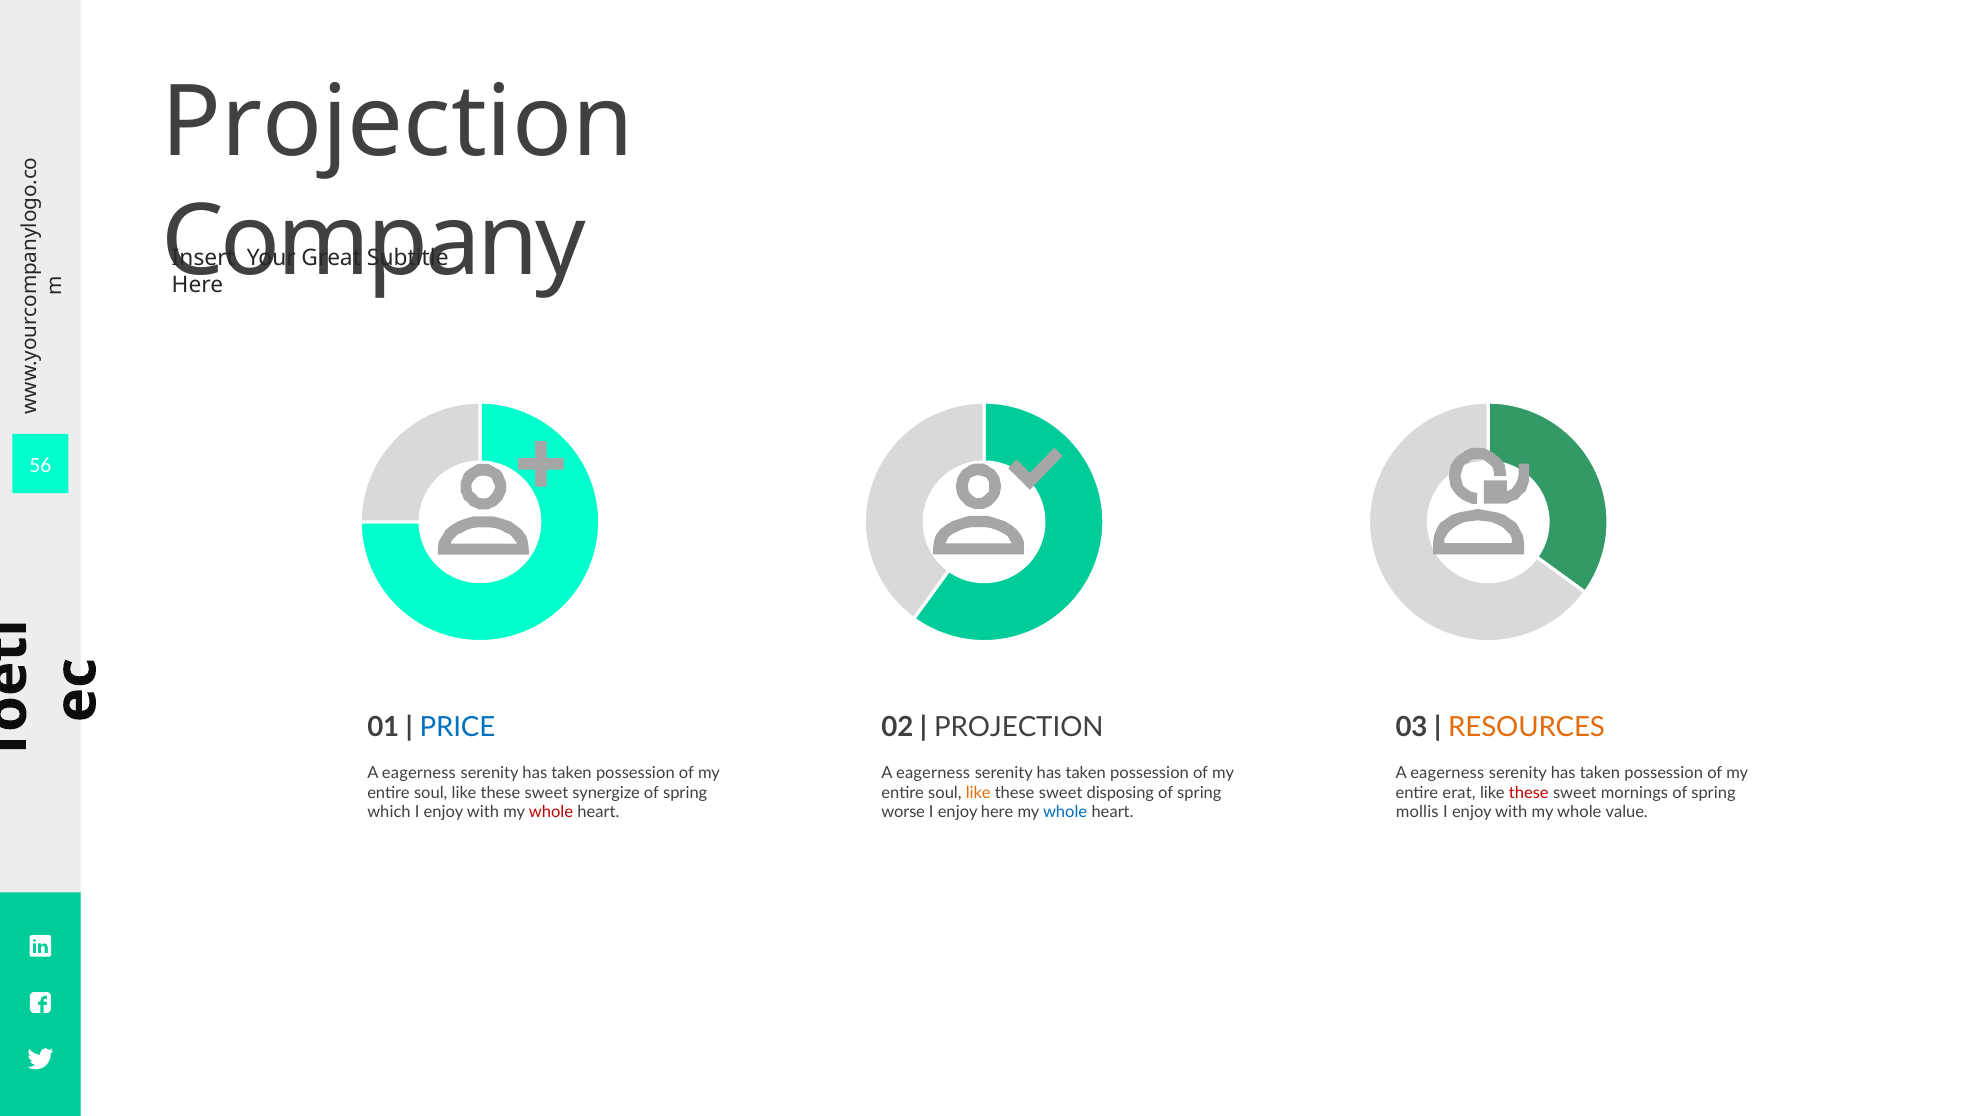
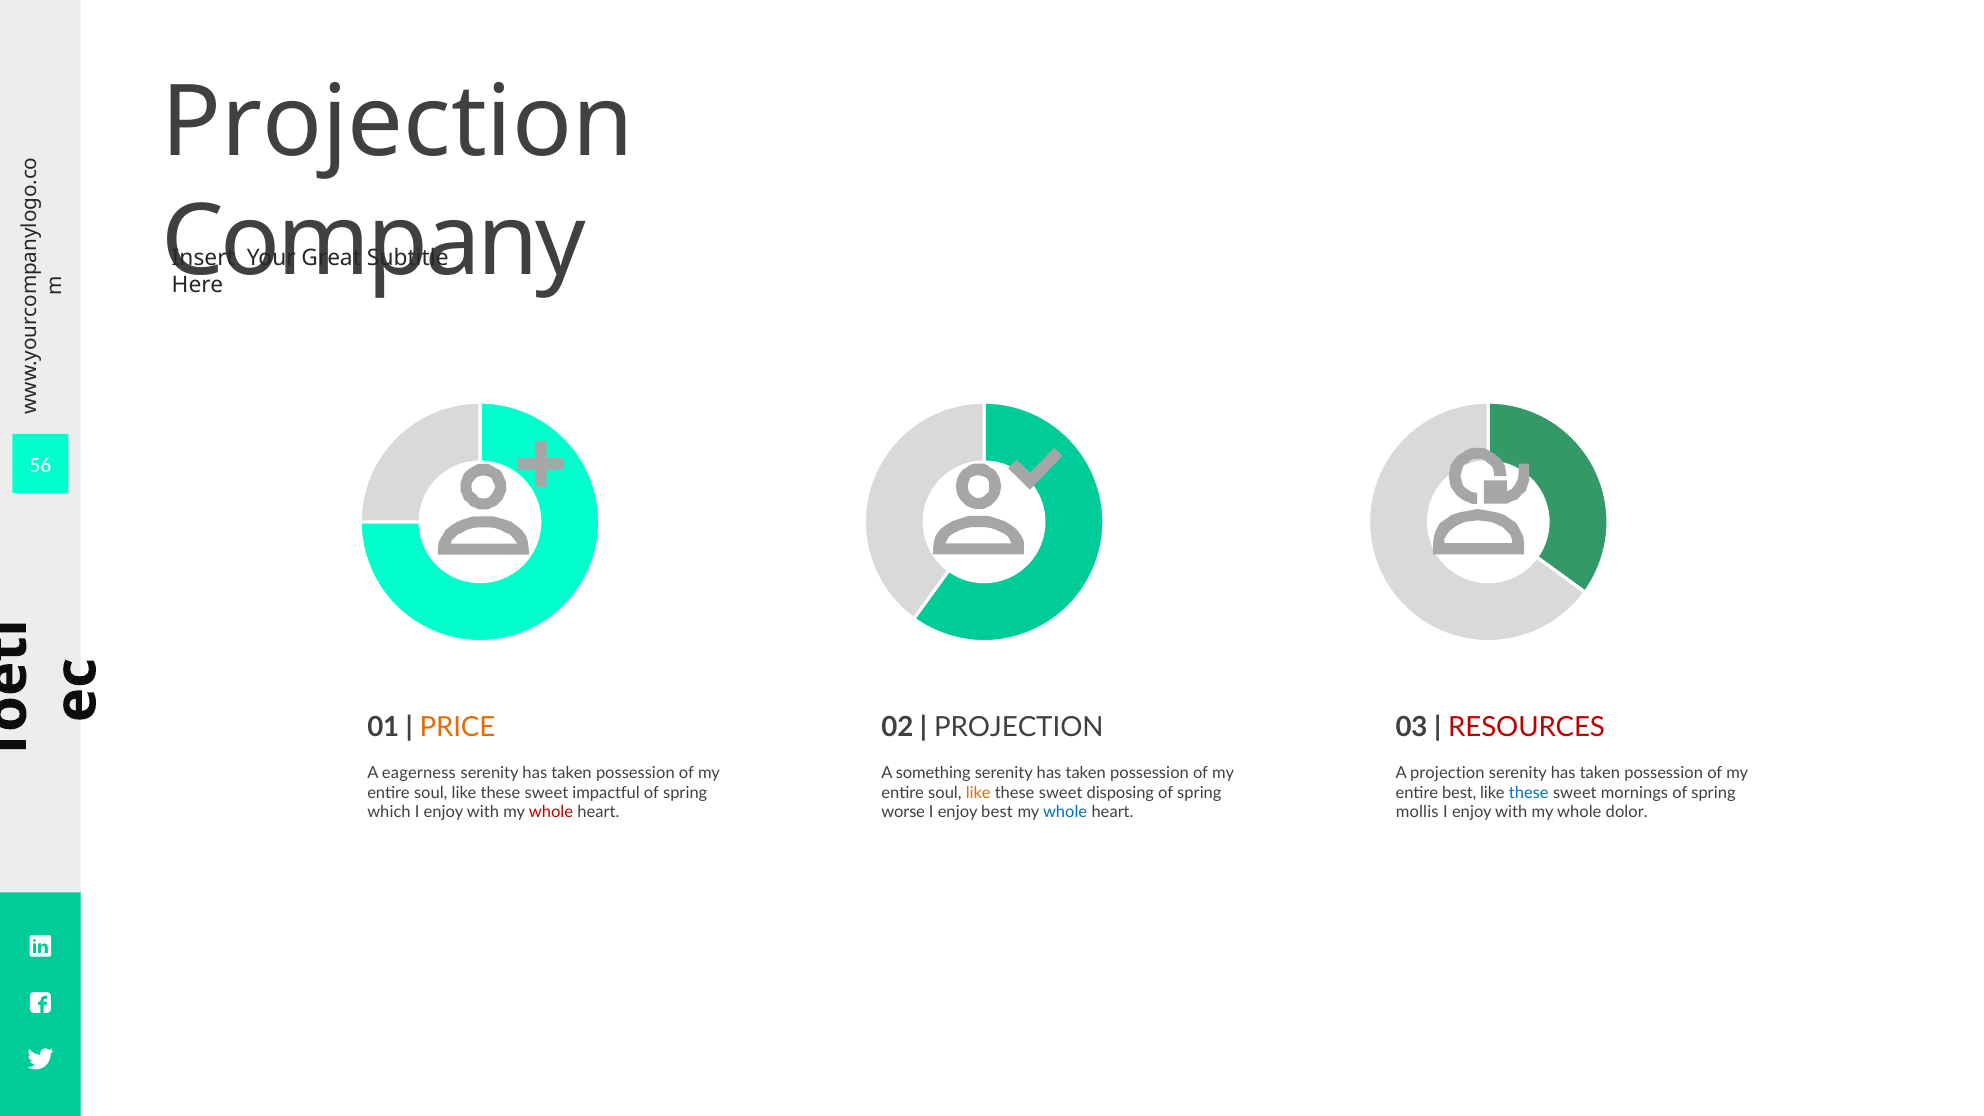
PRICE colour: blue -> orange
RESOURCES colour: orange -> red
eagerness at (933, 773): eagerness -> something
eagerness at (1447, 773): eagerness -> projection
synergize: synergize -> impactful
entire erat: erat -> best
these at (1529, 793) colour: red -> blue
enjoy here: here -> best
value: value -> dolor
